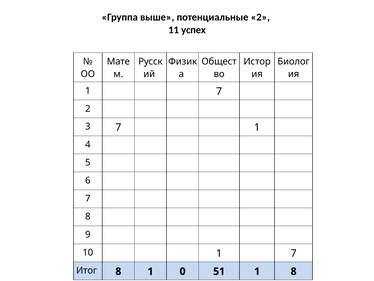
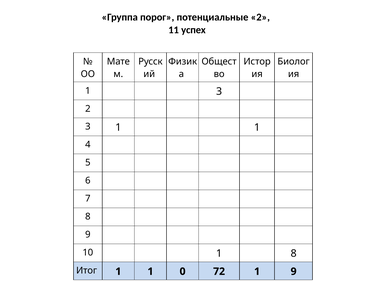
выше: выше -> порог
7 at (219, 91): 7 -> 3
3 7: 7 -> 1
10 1 7: 7 -> 8
Итог 8: 8 -> 1
51: 51 -> 72
1 8: 8 -> 9
